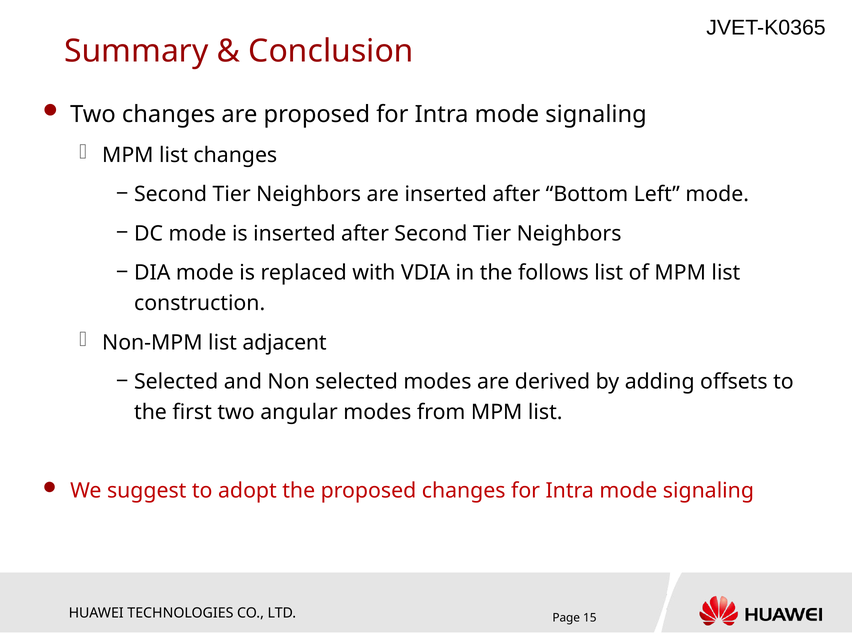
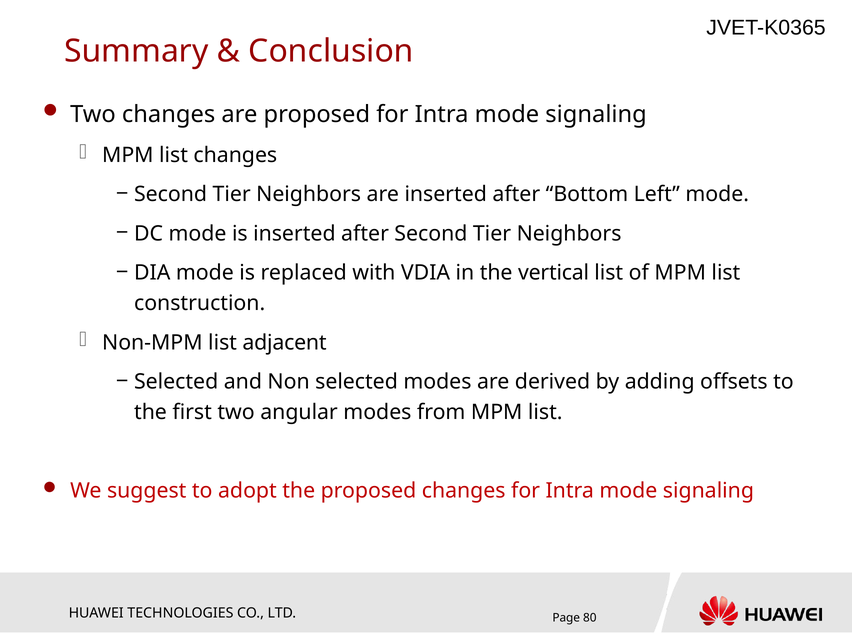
follows: follows -> vertical
15: 15 -> 80
